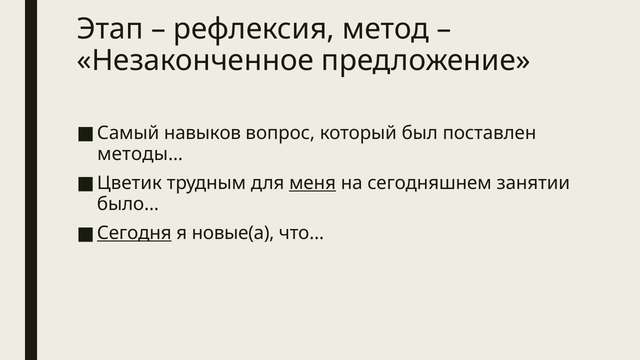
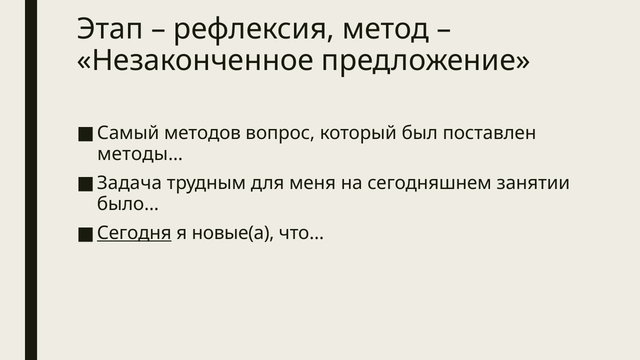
навыков: навыков -> методов
Цветик: Цветик -> Задача
меня underline: present -> none
